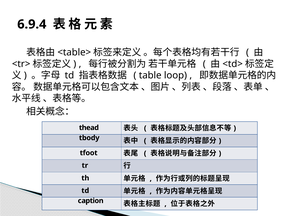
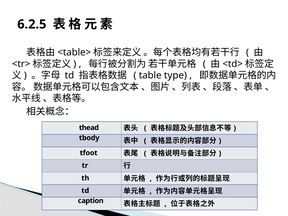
6.9.4: 6.9.4 -> 6.2.5
loop: loop -> type
